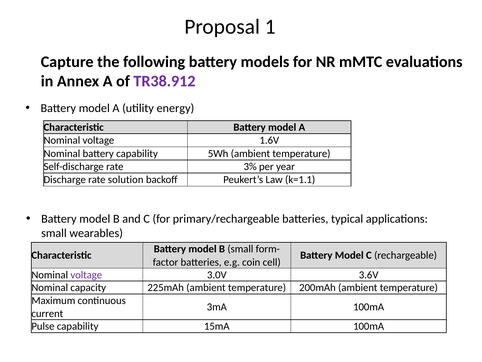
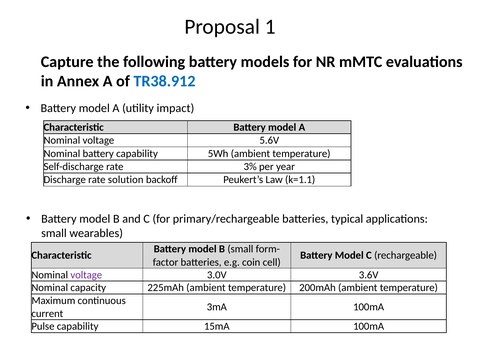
TR38.912 colour: purple -> blue
energy: energy -> impact
1.6V: 1.6V -> 5.6V
